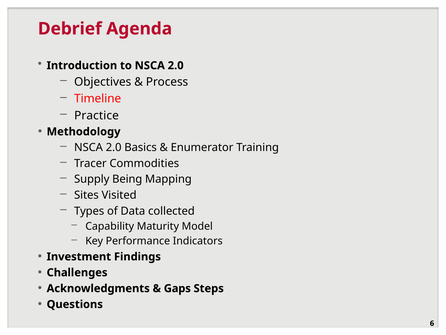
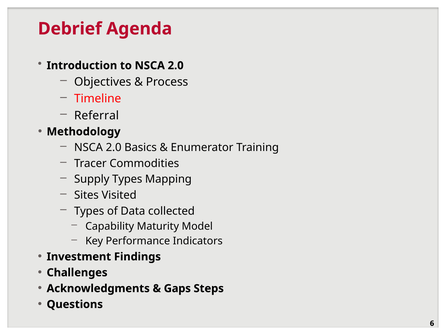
Practice: Practice -> Referral
Supply Being: Being -> Types
